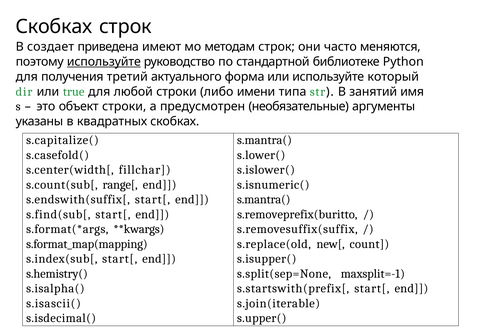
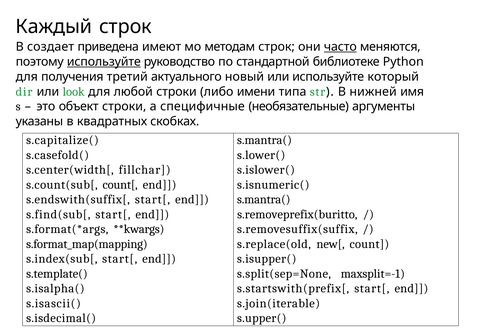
Скобках at (54, 27): Скобках -> Каждый
часто underline: none -> present
форма: форма -> новый
true: true -> look
занятий: занятий -> нижней
предусмотрен: предусмотрен -> специфичные
range[: range[ -> count[
s.hemistry(: s.hemistry( -> s.template(
